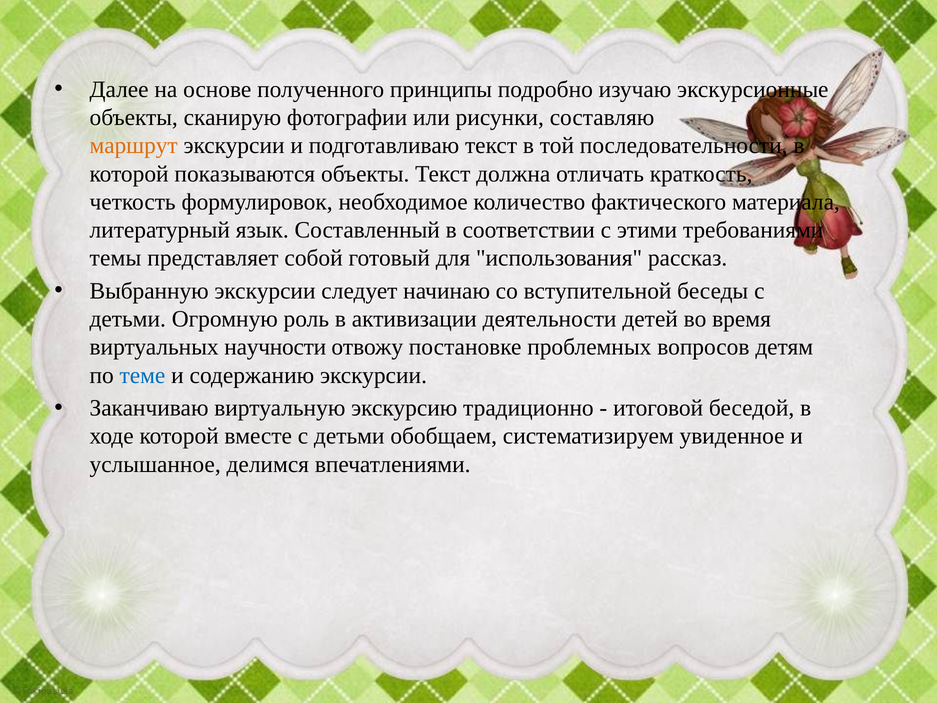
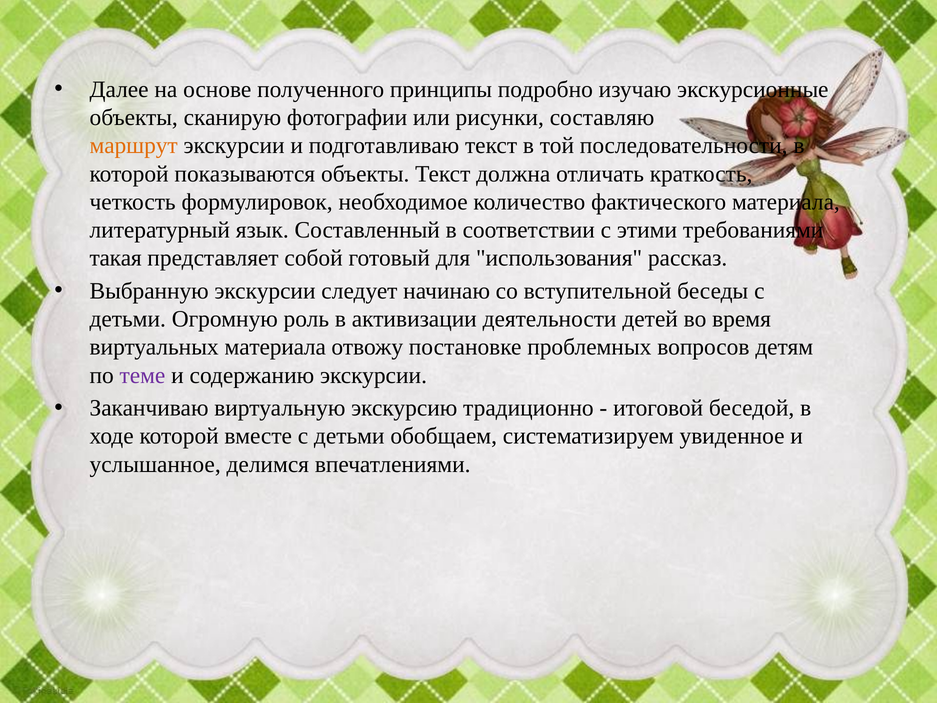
темы: темы -> такая
виртуальных научности: научности -> материала
теме colour: blue -> purple
